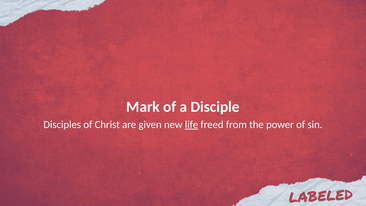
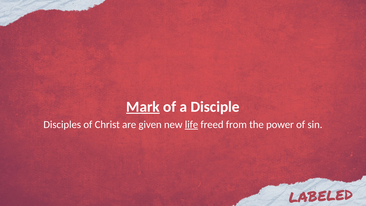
Mark underline: none -> present
